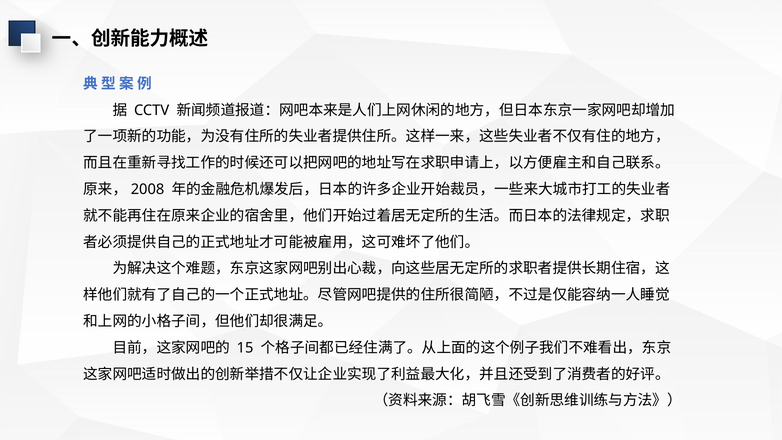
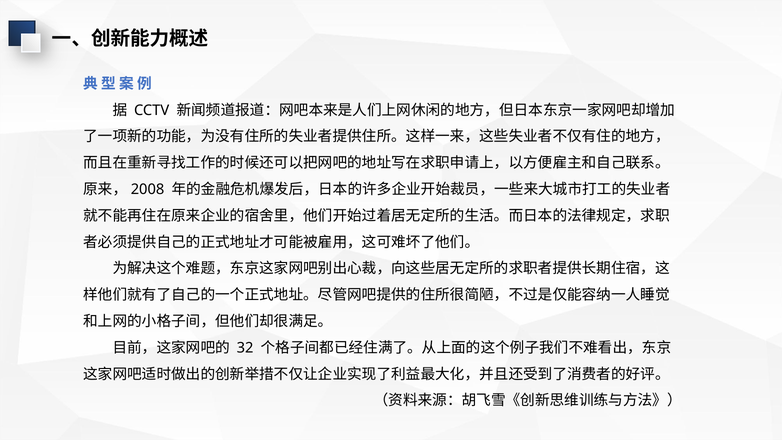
15: 15 -> 32
